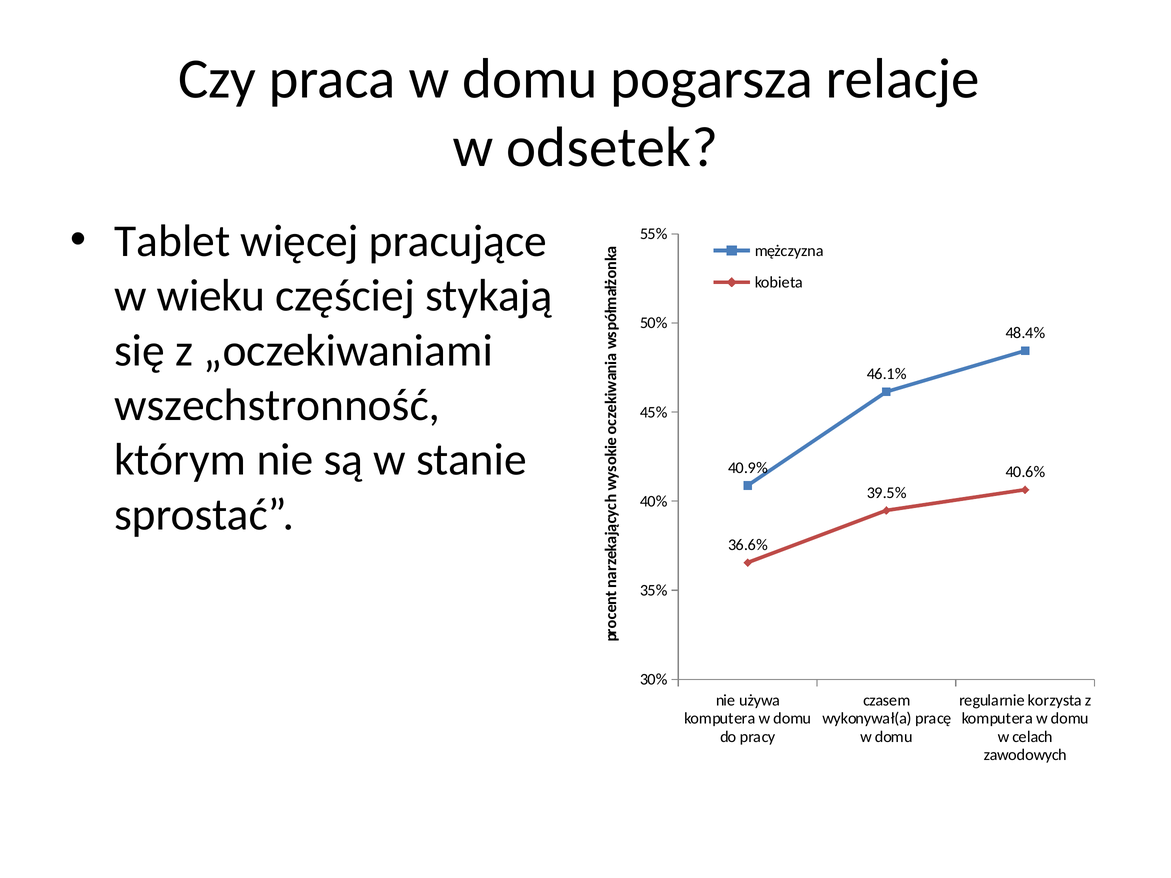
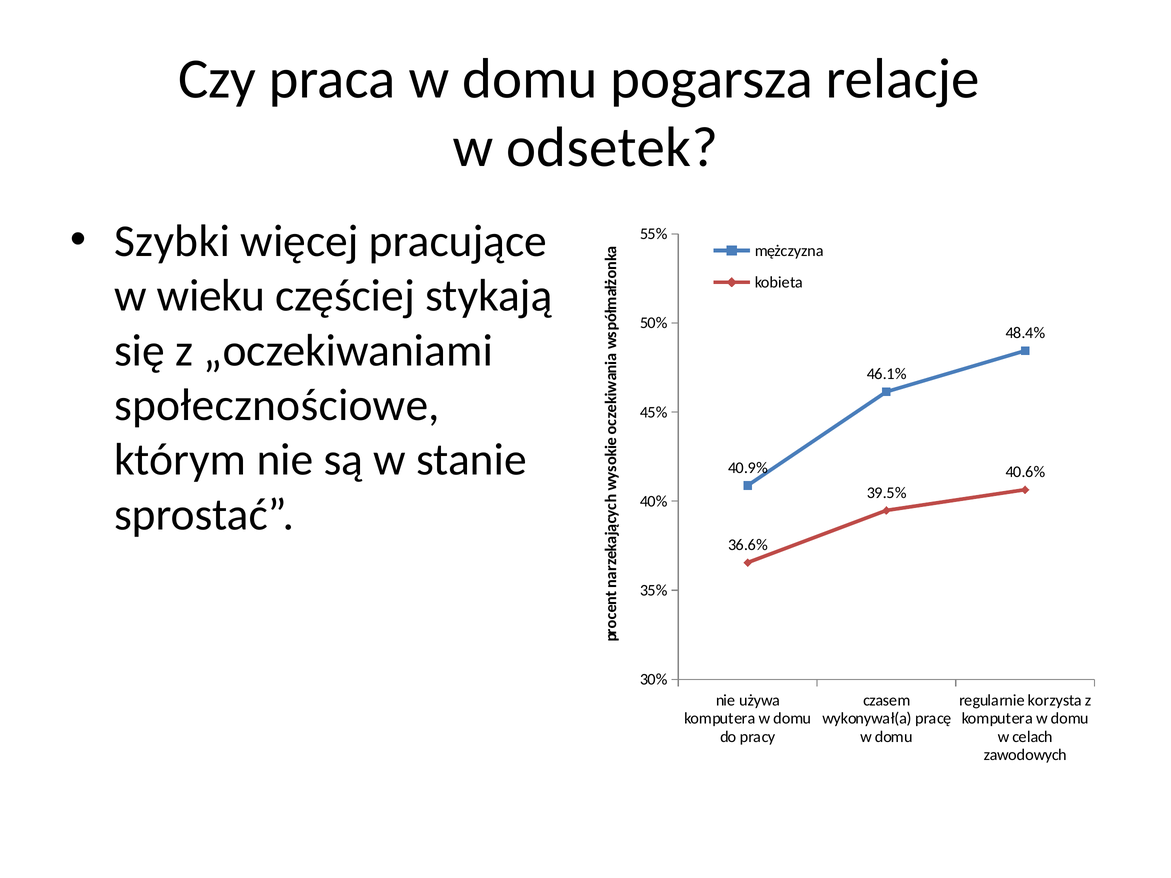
Tablet: Tablet -> Szybki
wszechstronność: wszechstronność -> społecznościowe
